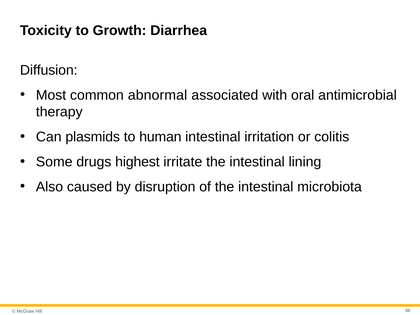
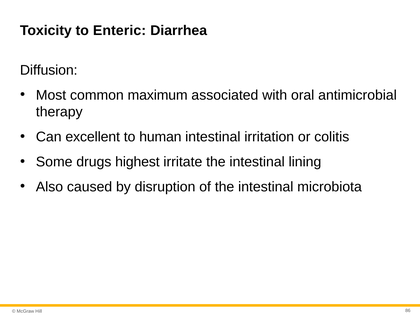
Growth: Growth -> Enteric
abnormal: abnormal -> maximum
plasmids: plasmids -> excellent
